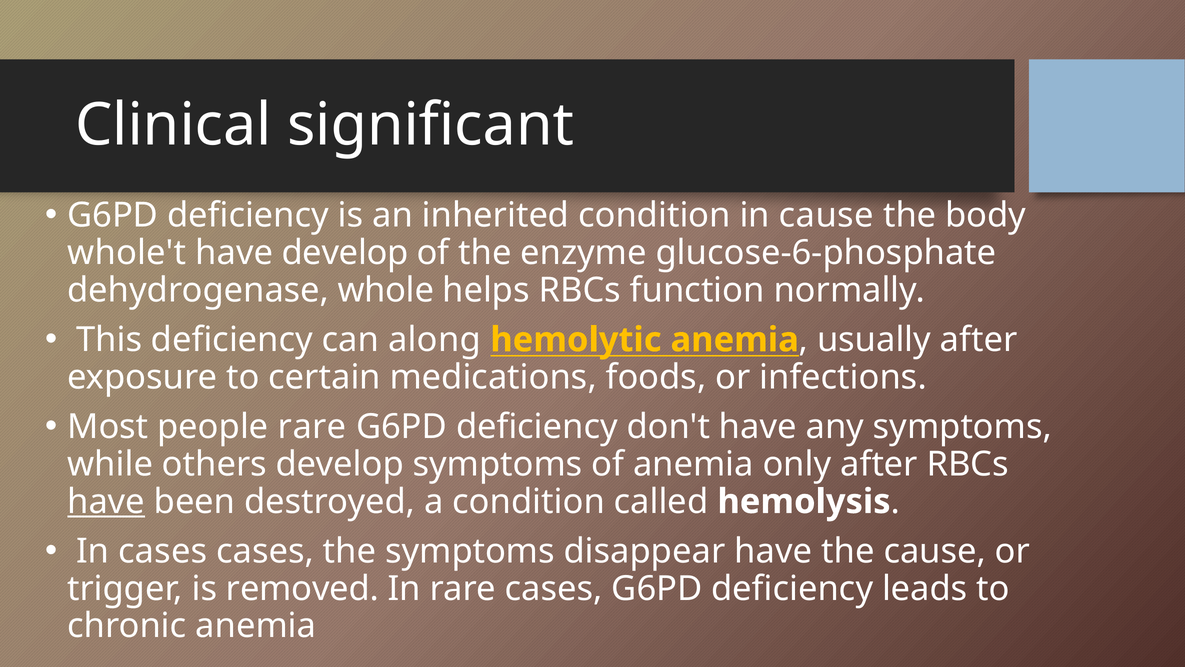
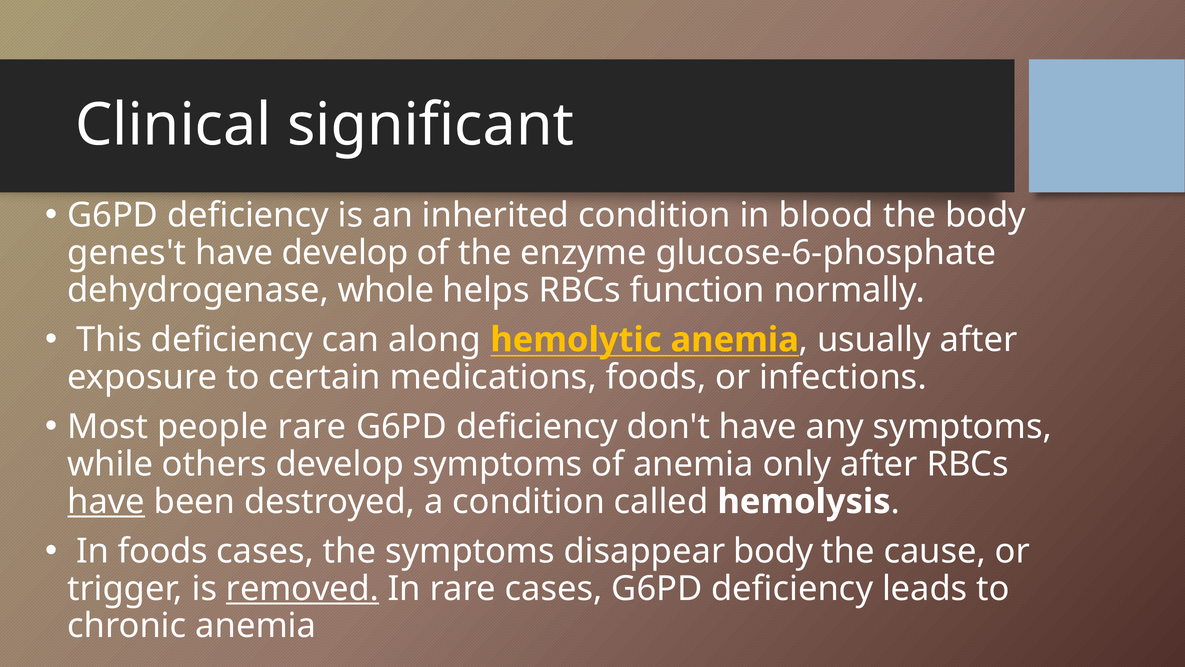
in cause: cause -> blood
whole't: whole't -> genes't
In cases: cases -> foods
disappear have: have -> body
removed underline: none -> present
